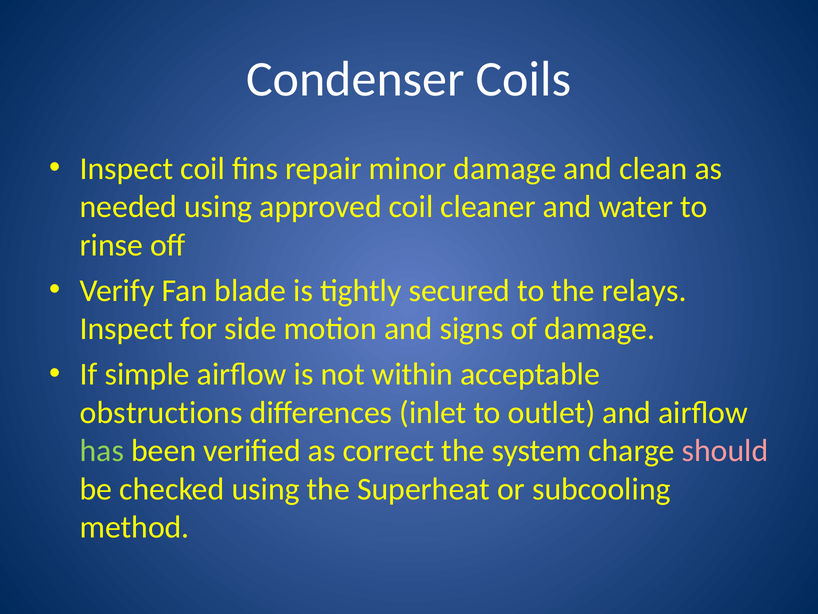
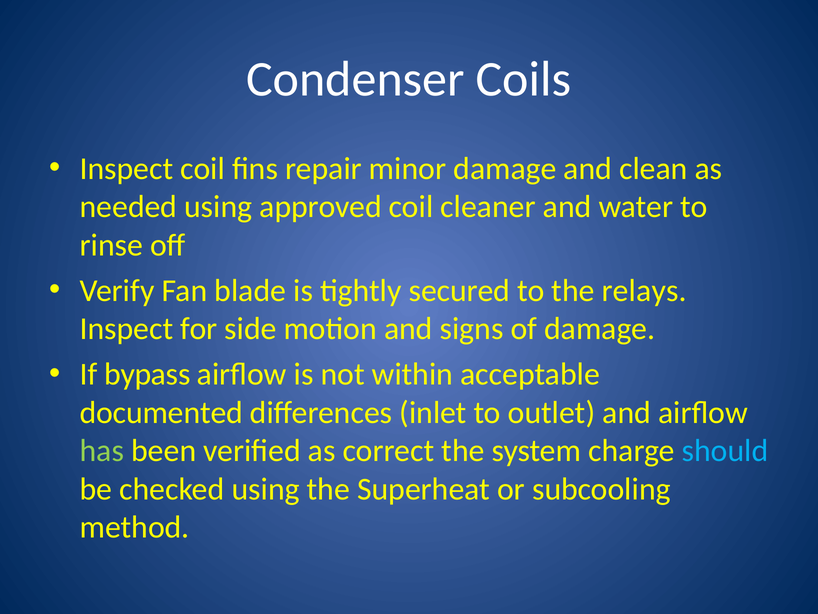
simple: simple -> bypass
obstructions: obstructions -> documented
should colour: pink -> light blue
